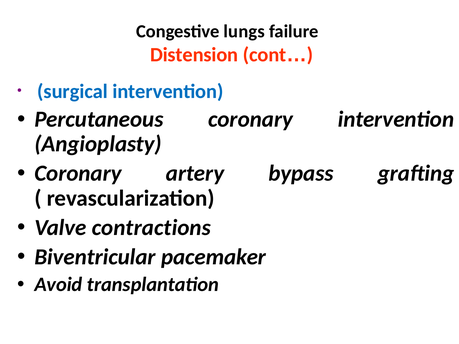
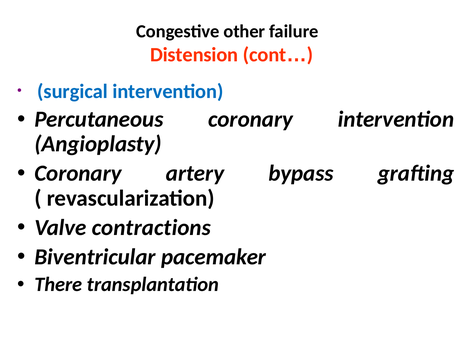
lungs: lungs -> other
Avoid: Avoid -> There
